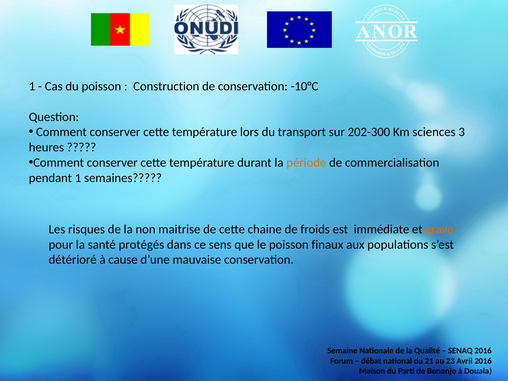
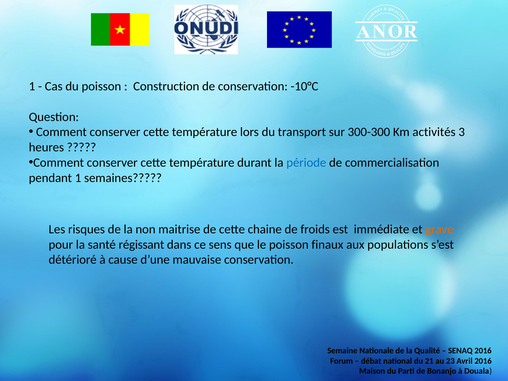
202-300: 202-300 -> 300-300
sciences: sciences -> activités
période colour: orange -> blue
protégés: protégés -> régissant
